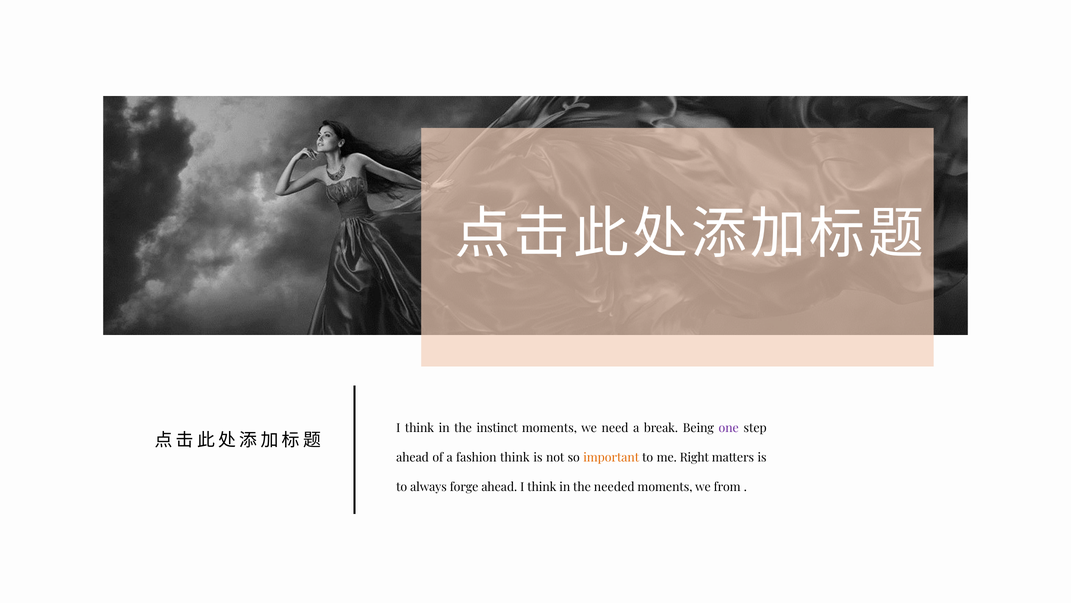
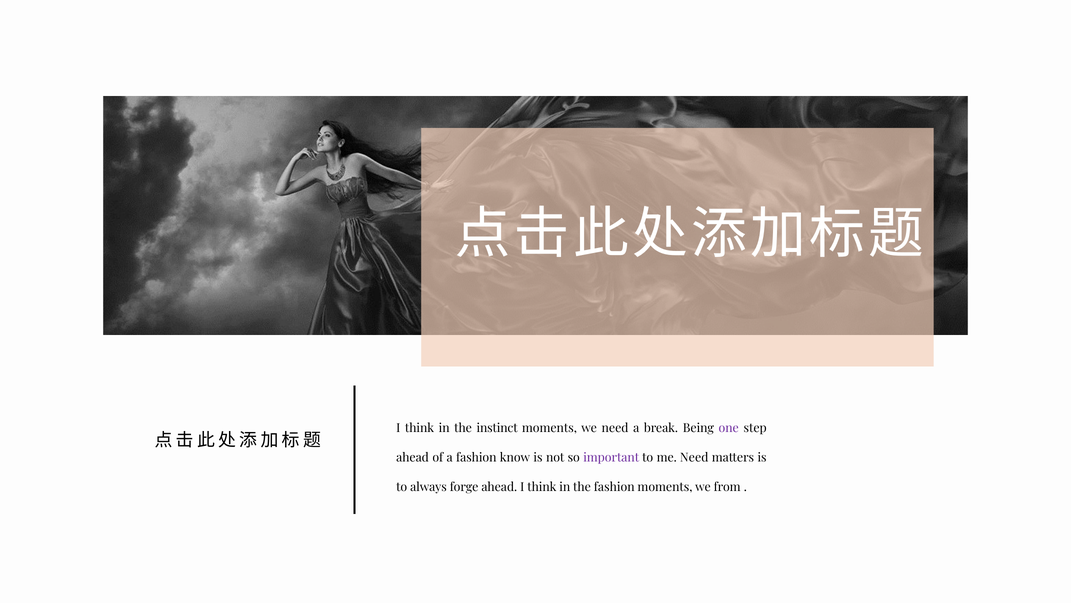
fashion think: think -> know
important colour: orange -> purple
me Right: Right -> Need
the needed: needed -> fashion
